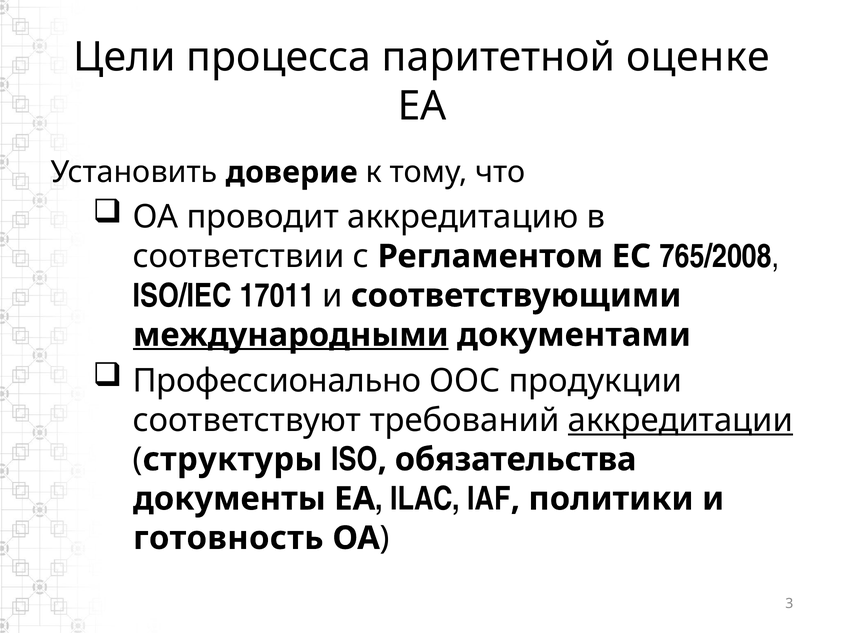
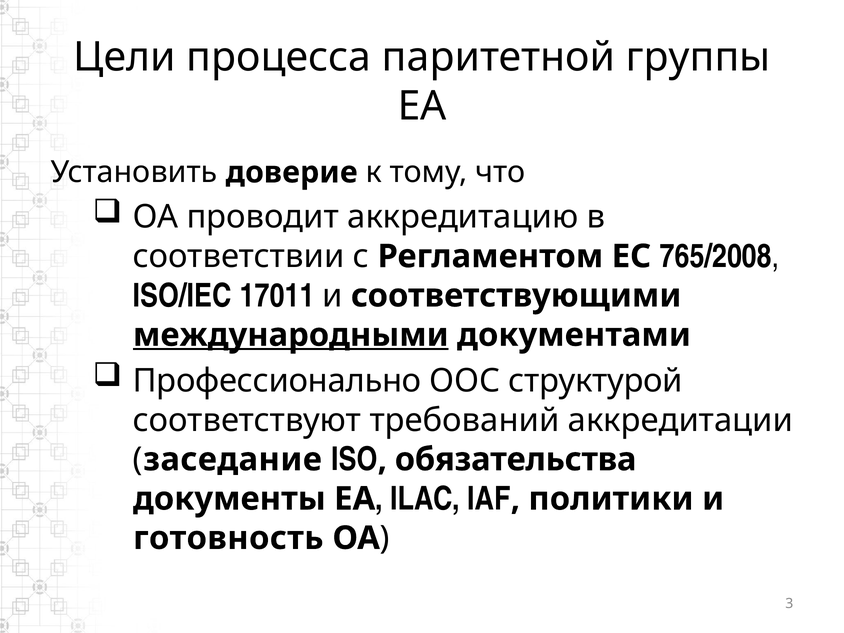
оценке: оценке -> группы
продукции: продукции -> структурой
аккредитации underline: present -> none
структуры: структуры -> заседание
